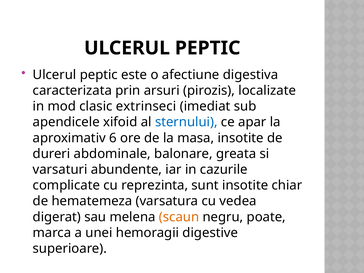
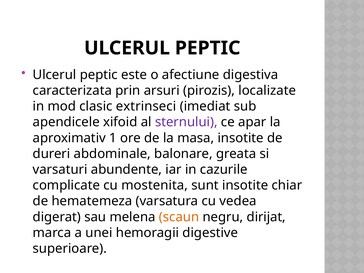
sternului colour: blue -> purple
6: 6 -> 1
reprezinta: reprezinta -> mostenita
poate: poate -> dirijat
